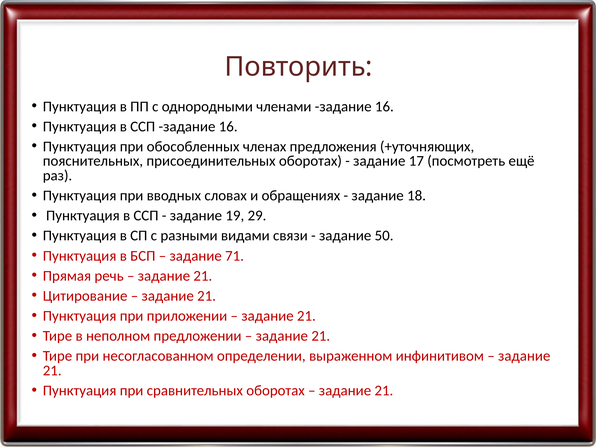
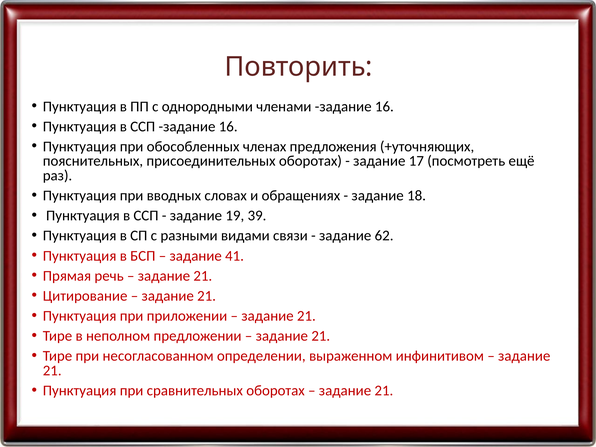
29: 29 -> 39
50: 50 -> 62
71: 71 -> 41
